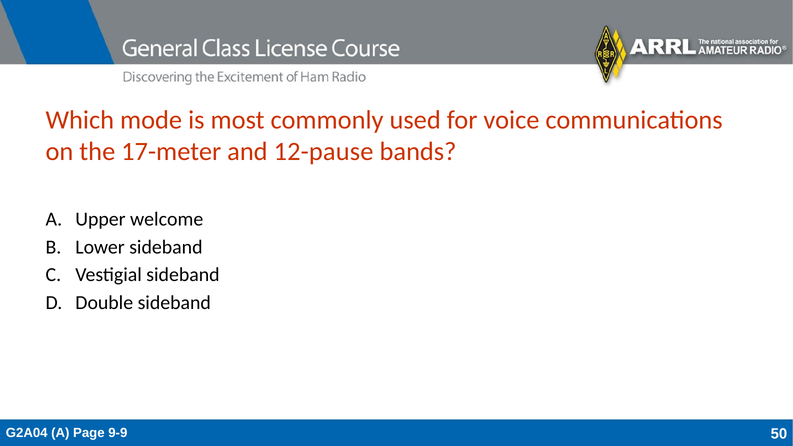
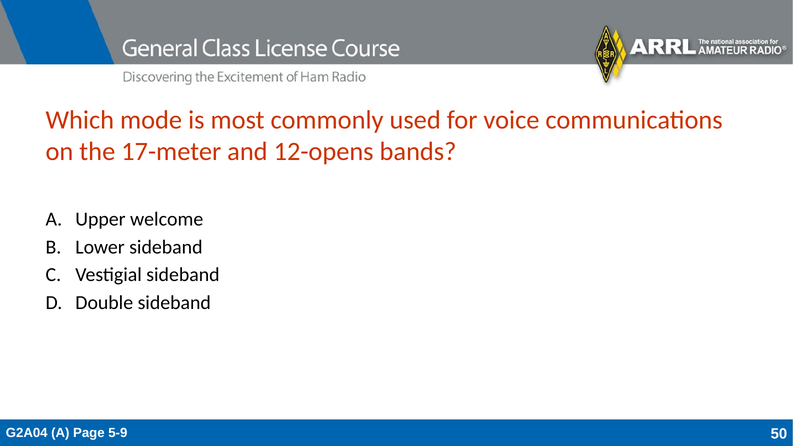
12-pause: 12-pause -> 12-opens
9-9: 9-9 -> 5-9
